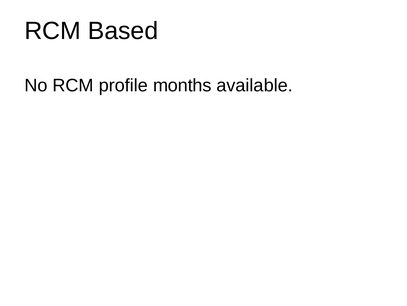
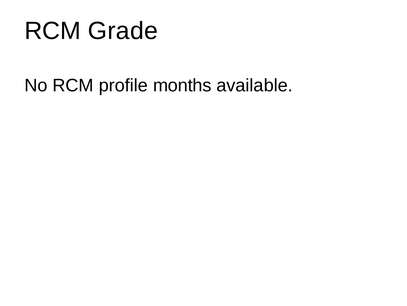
Based: Based -> Grade
